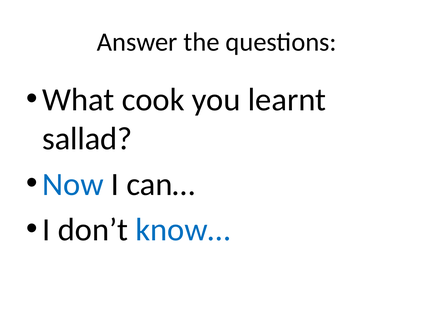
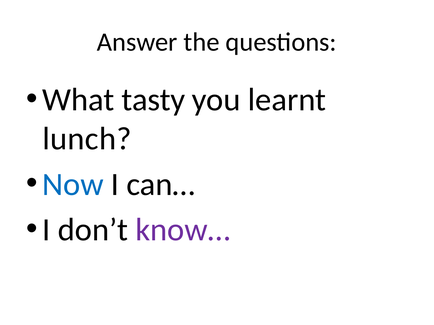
cook: cook -> tasty
sallad: sallad -> lunch
know… colour: blue -> purple
